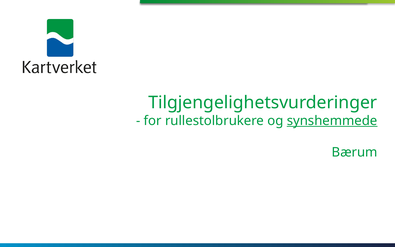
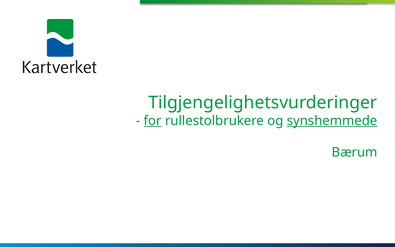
for underline: none -> present
